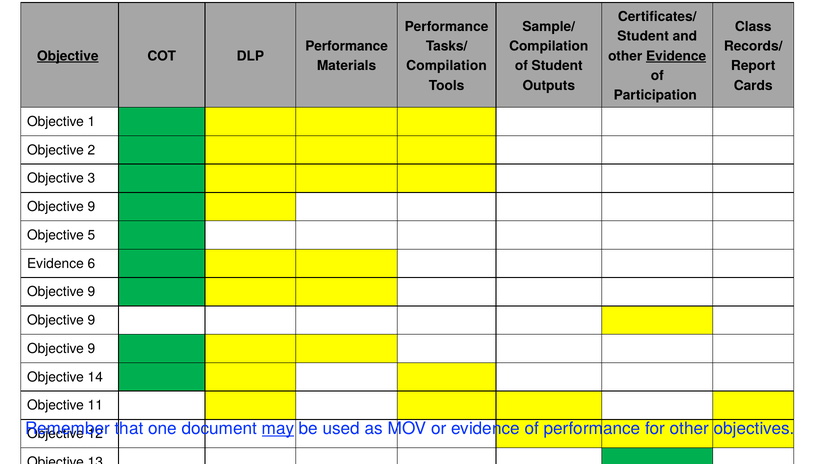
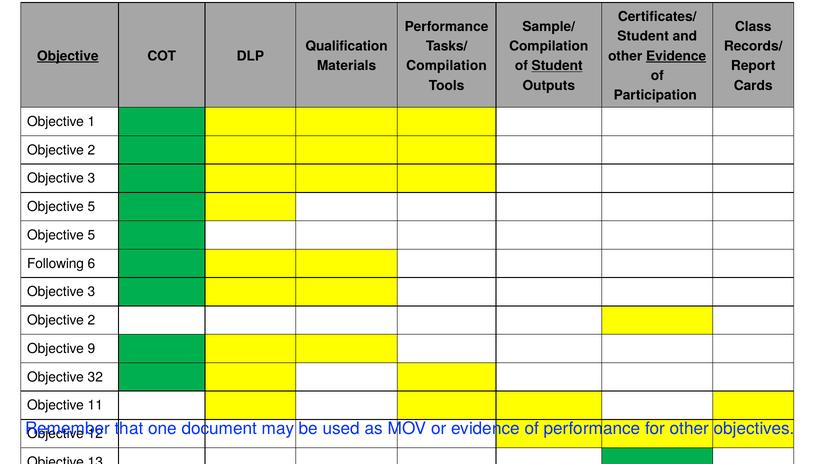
Performance at (347, 46): Performance -> Qualification
Student at (557, 66) underline: none -> present
9 at (91, 207): 9 -> 5
Evidence at (55, 264): Evidence -> Following
9 at (91, 292): 9 -> 3
9 at (91, 320): 9 -> 2
14: 14 -> 32
may underline: present -> none
